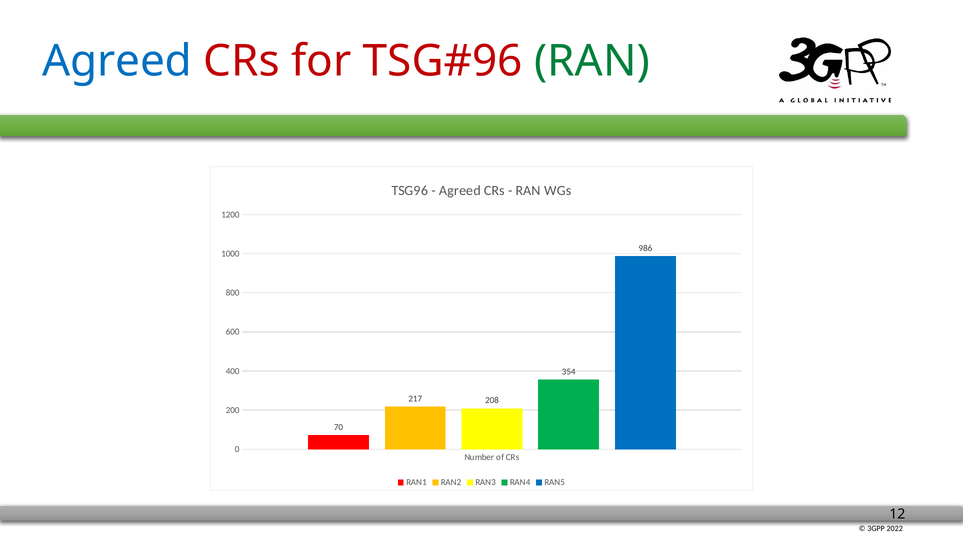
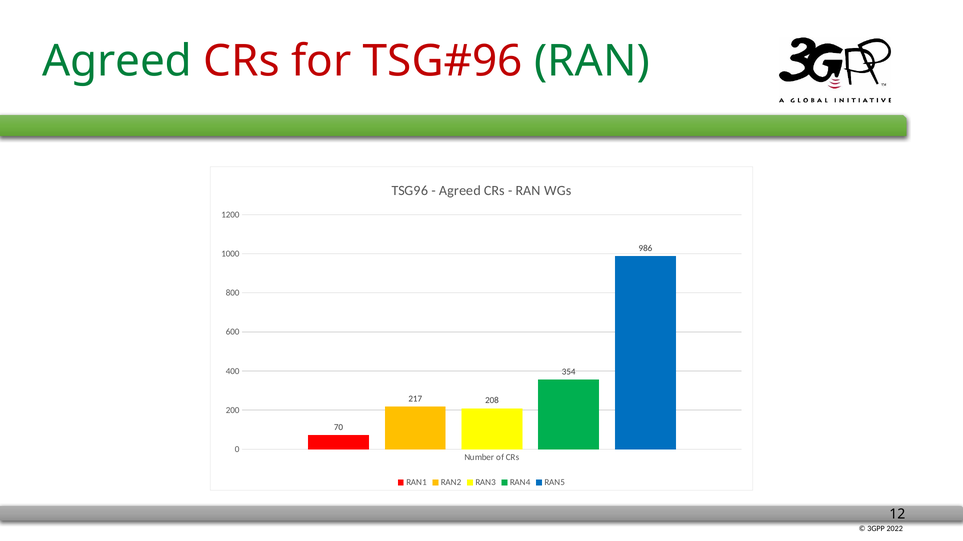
Agreed at (117, 61) colour: blue -> green
